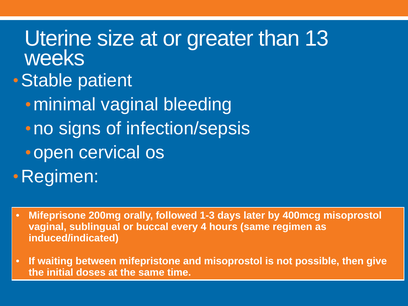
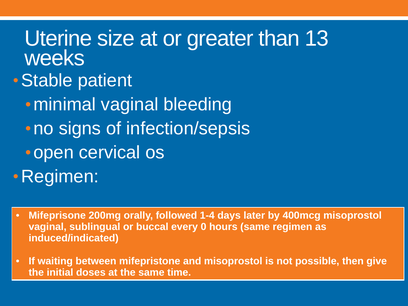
1-3: 1-3 -> 1-4
4: 4 -> 0
